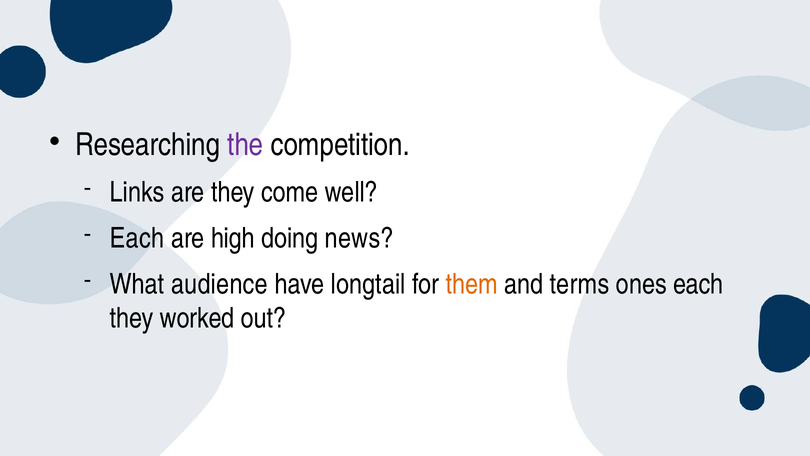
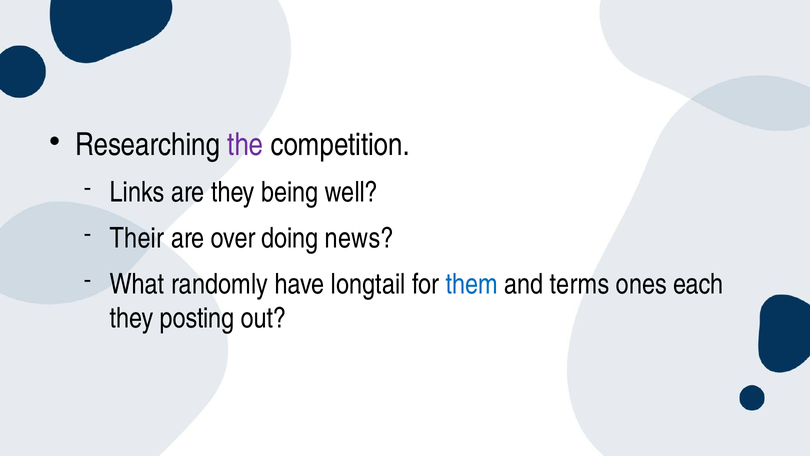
come: come -> being
Each at (137, 238): Each -> Their
high: high -> over
audience: audience -> randomly
them colour: orange -> blue
worked: worked -> posting
